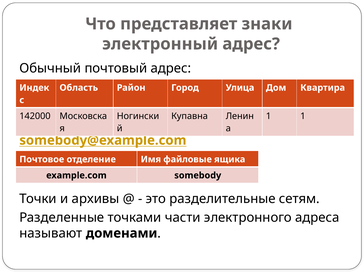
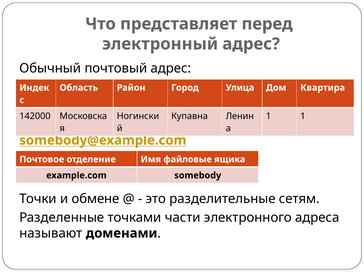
знаки: знаки -> перед
архивы: архивы -> обмене
